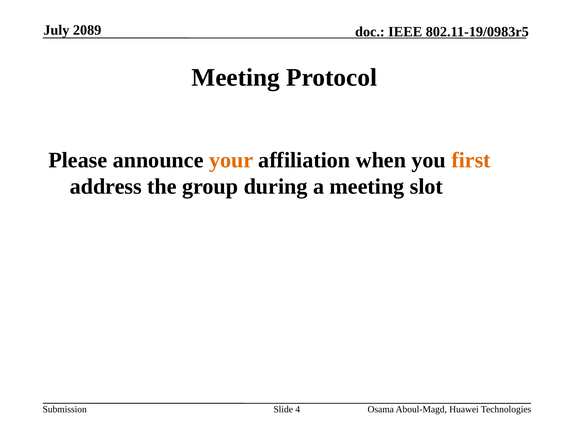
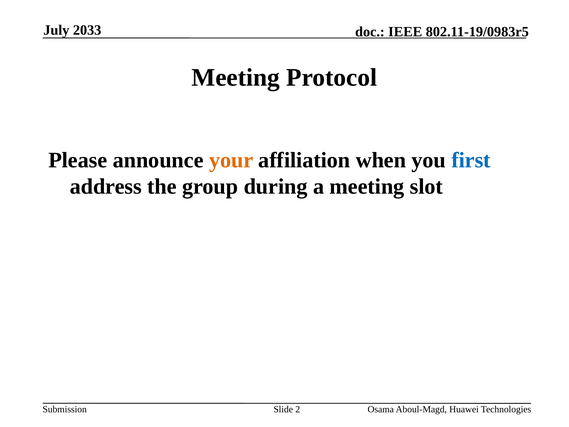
2089: 2089 -> 2033
first colour: orange -> blue
4: 4 -> 2
